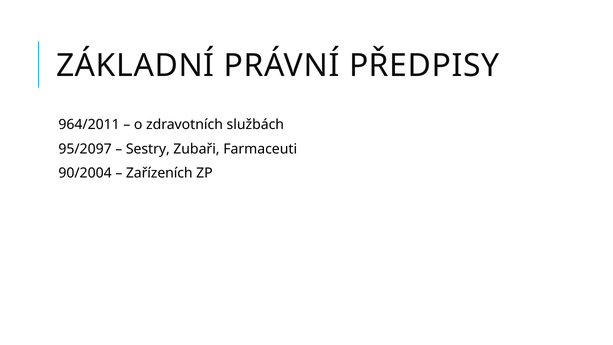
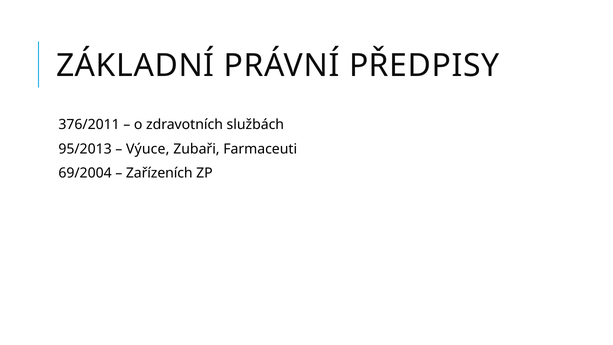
964/2011: 964/2011 -> 376/2011
95/2097: 95/2097 -> 95/2013
Sestry: Sestry -> Výuce
90/2004: 90/2004 -> 69/2004
